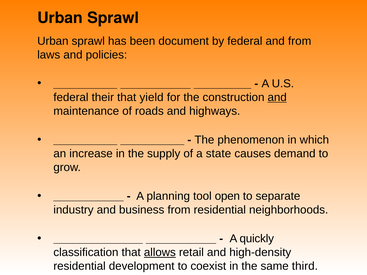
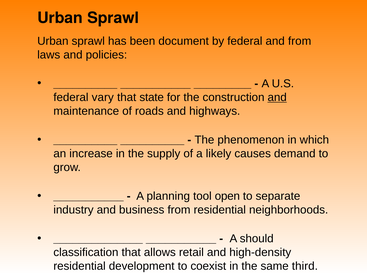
their: their -> vary
yield: yield -> state
state: state -> likely
quickly: quickly -> should
allows underline: present -> none
